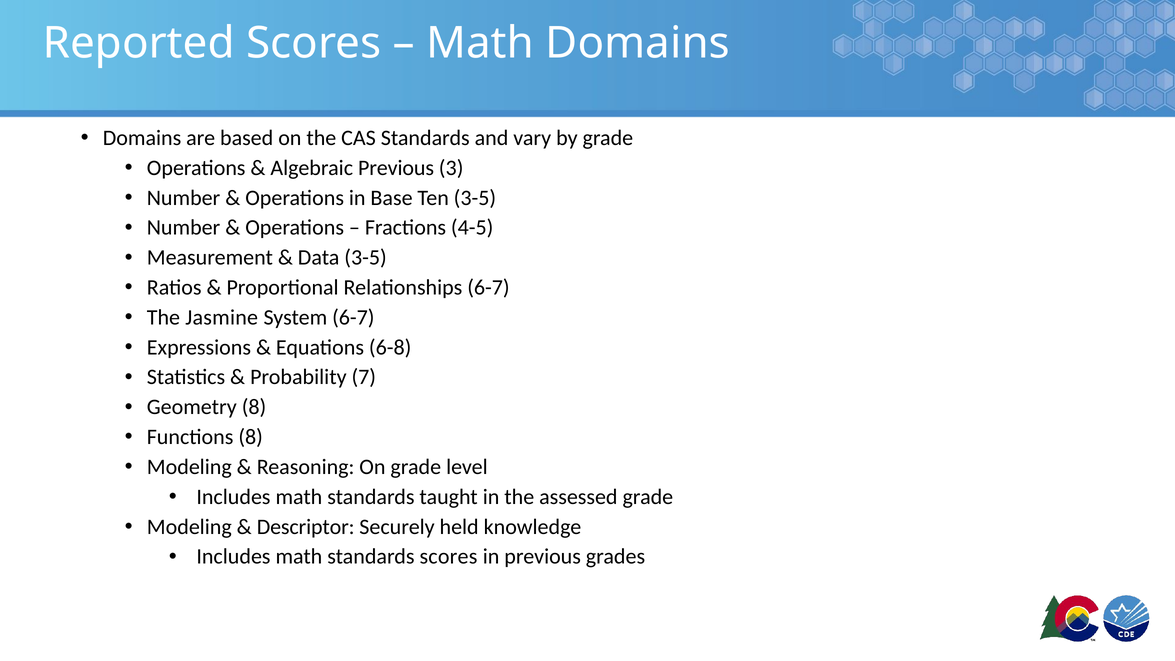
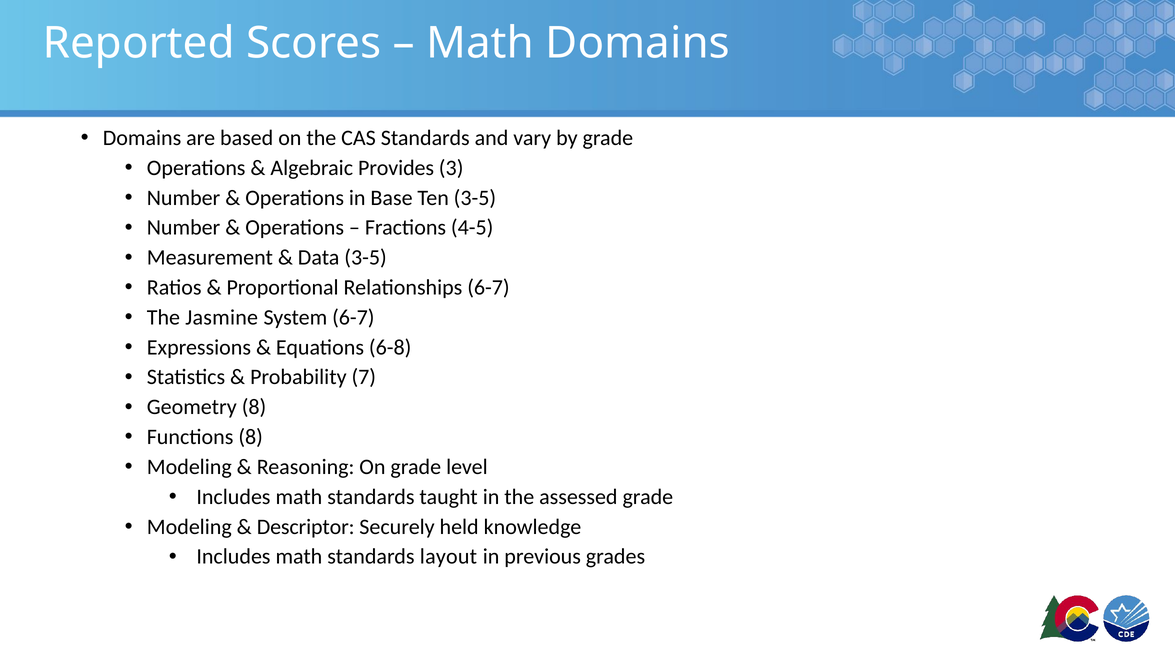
Algebraic Previous: Previous -> Provides
standards scores: scores -> layout
